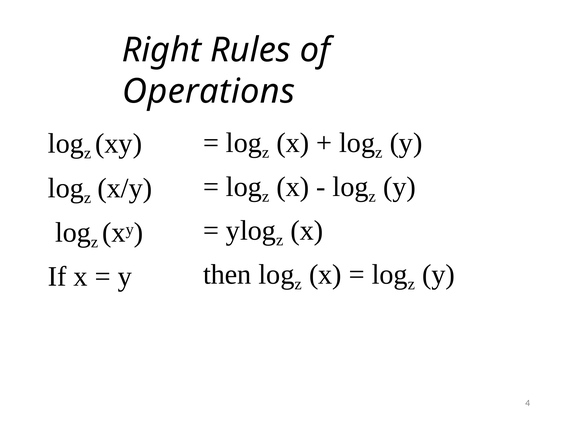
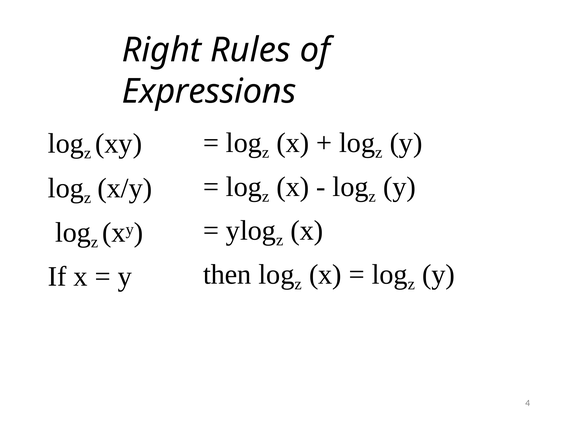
Operations: Operations -> Expressions
